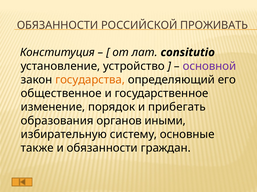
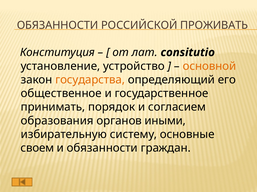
основной colour: purple -> orange
изменение: изменение -> принимать
прибегать: прибегать -> согласием
также: также -> своем
